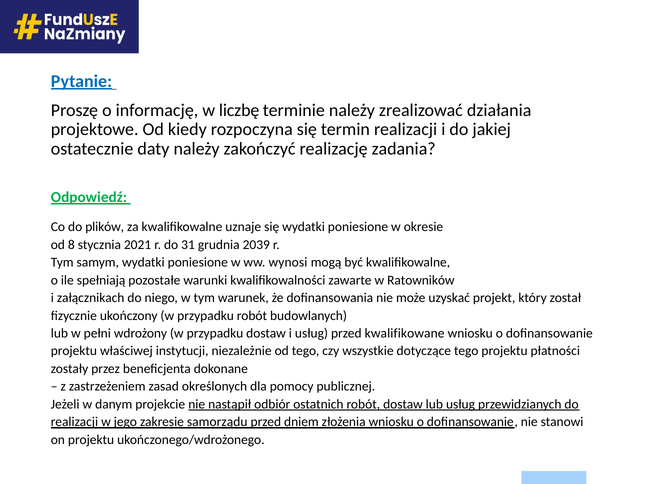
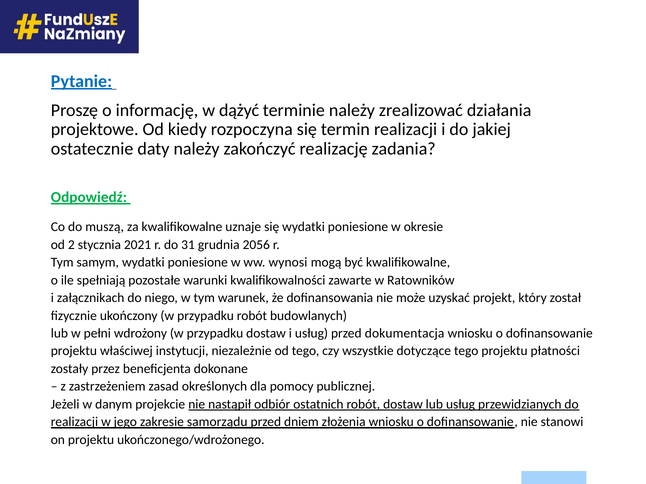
liczbę: liczbę -> dążyć
plików: plików -> muszą
8: 8 -> 2
2039: 2039 -> 2056
kwalifikowane: kwalifikowane -> dokumentacja
